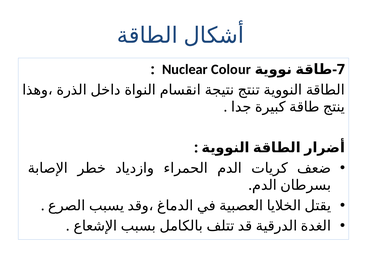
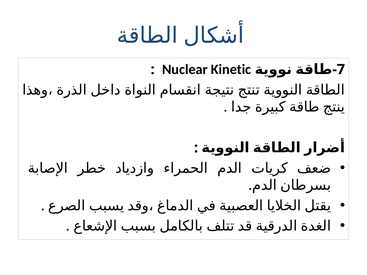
Colour: Colour -> Kinetic
